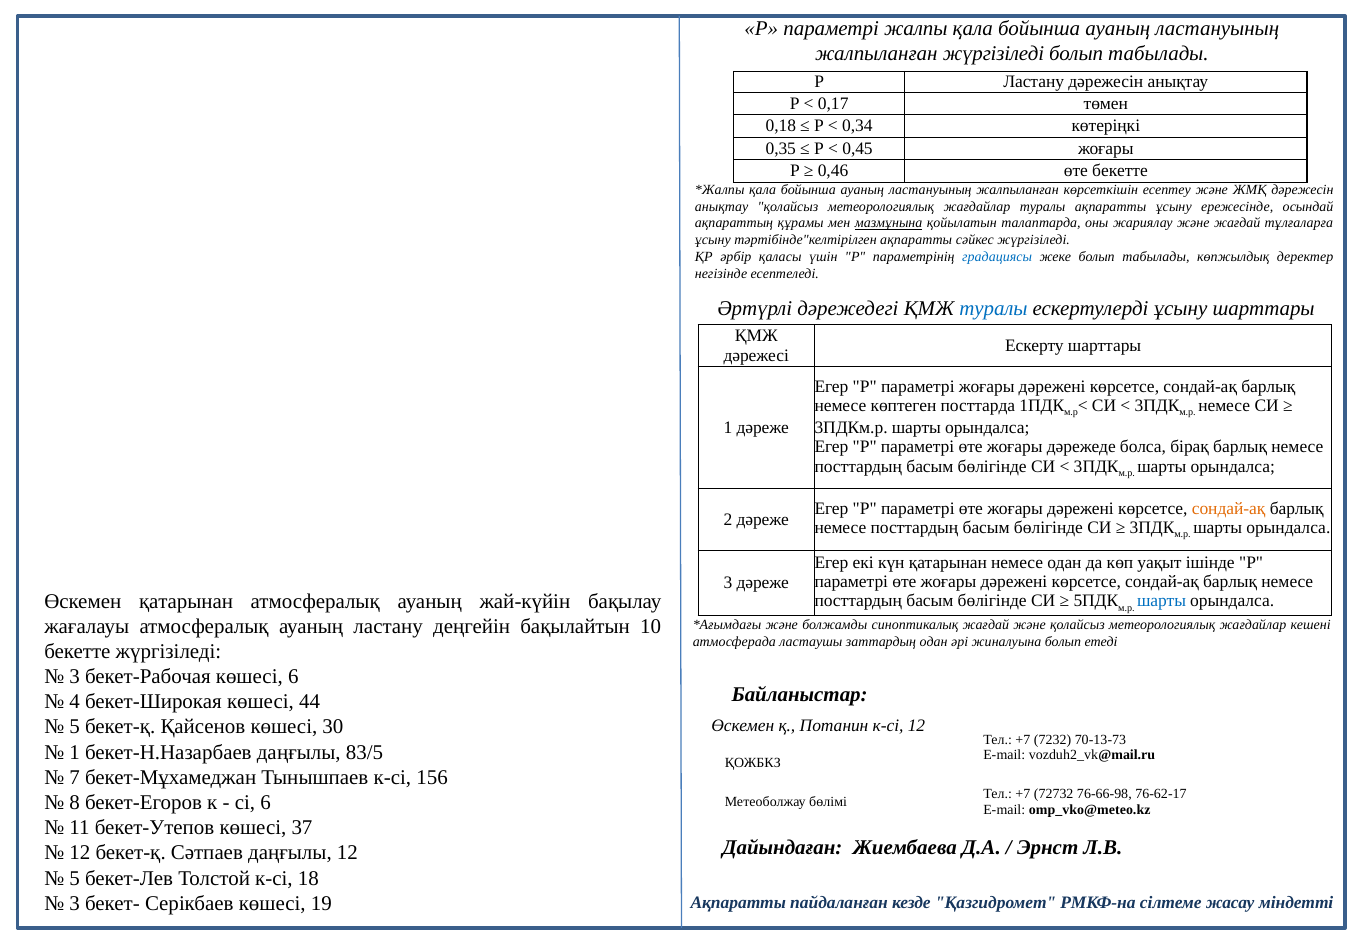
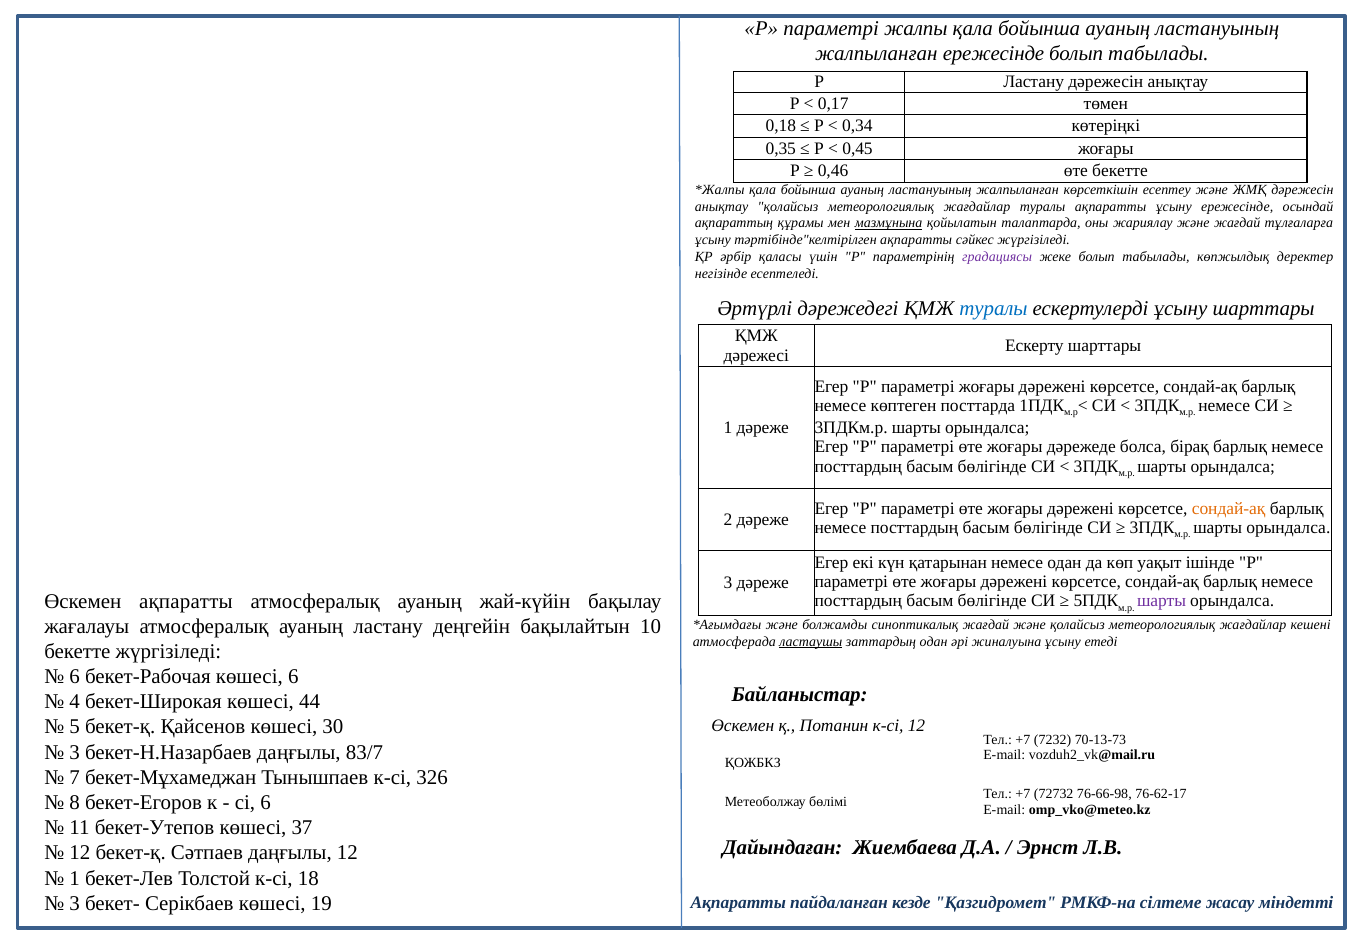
жалпыланған жүргізіледі: жүргізіледі -> ережесінде
градациясы colour: blue -> purple
Өскемен қатарынан: қатарынан -> ақпаратты
шарты at (1162, 601) colour: blue -> purple
ластаушы underline: none -> present
жиналуына болып: болып -> ұсыну
3 at (75, 676): 3 -> 6
1 at (75, 752): 1 -> 3
83/5: 83/5 -> 83/7
156: 156 -> 326
5 at (75, 878): 5 -> 1
